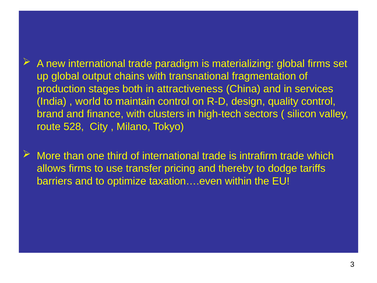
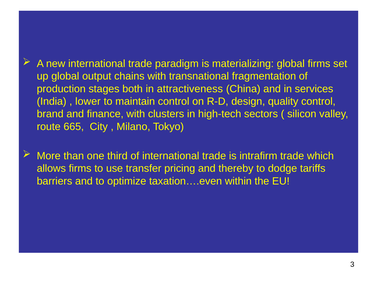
world: world -> lower
528: 528 -> 665
